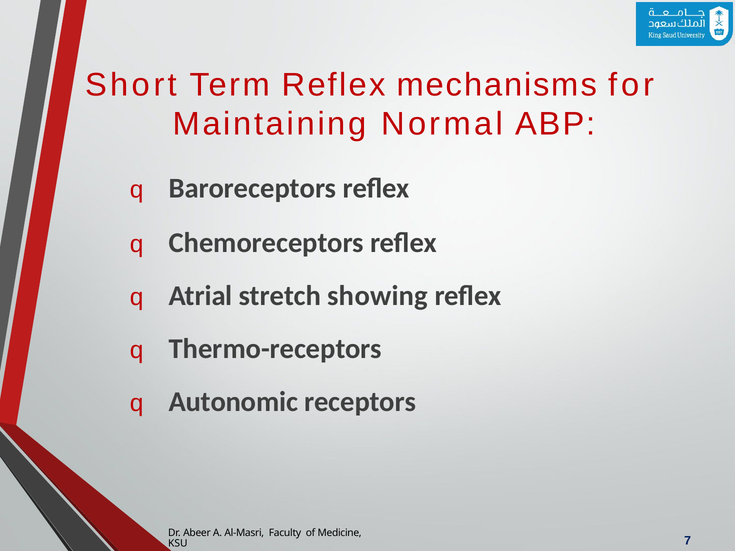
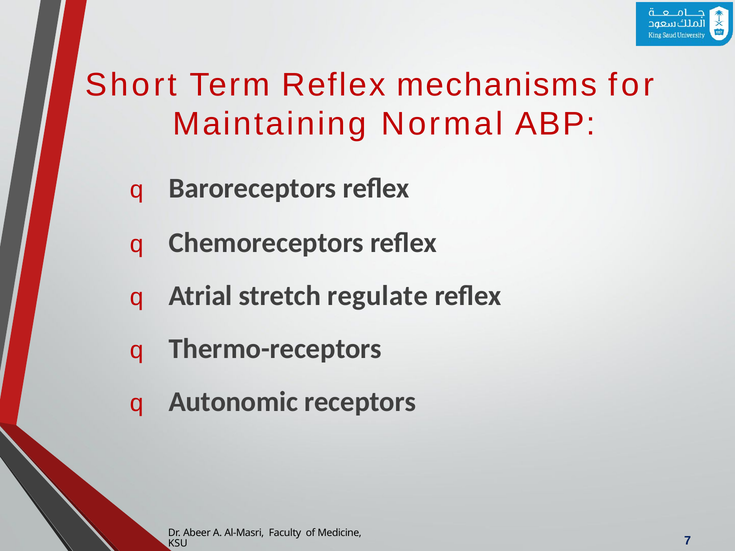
showing: showing -> regulate
